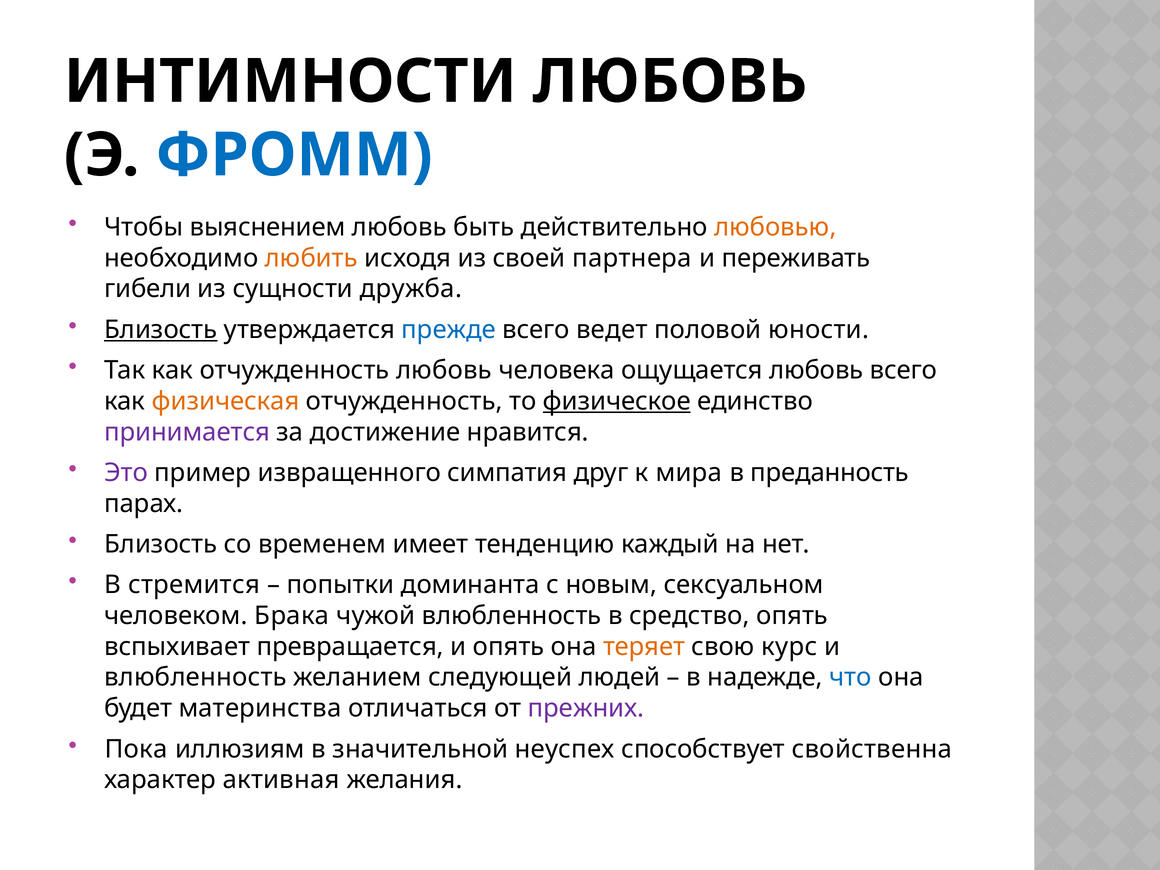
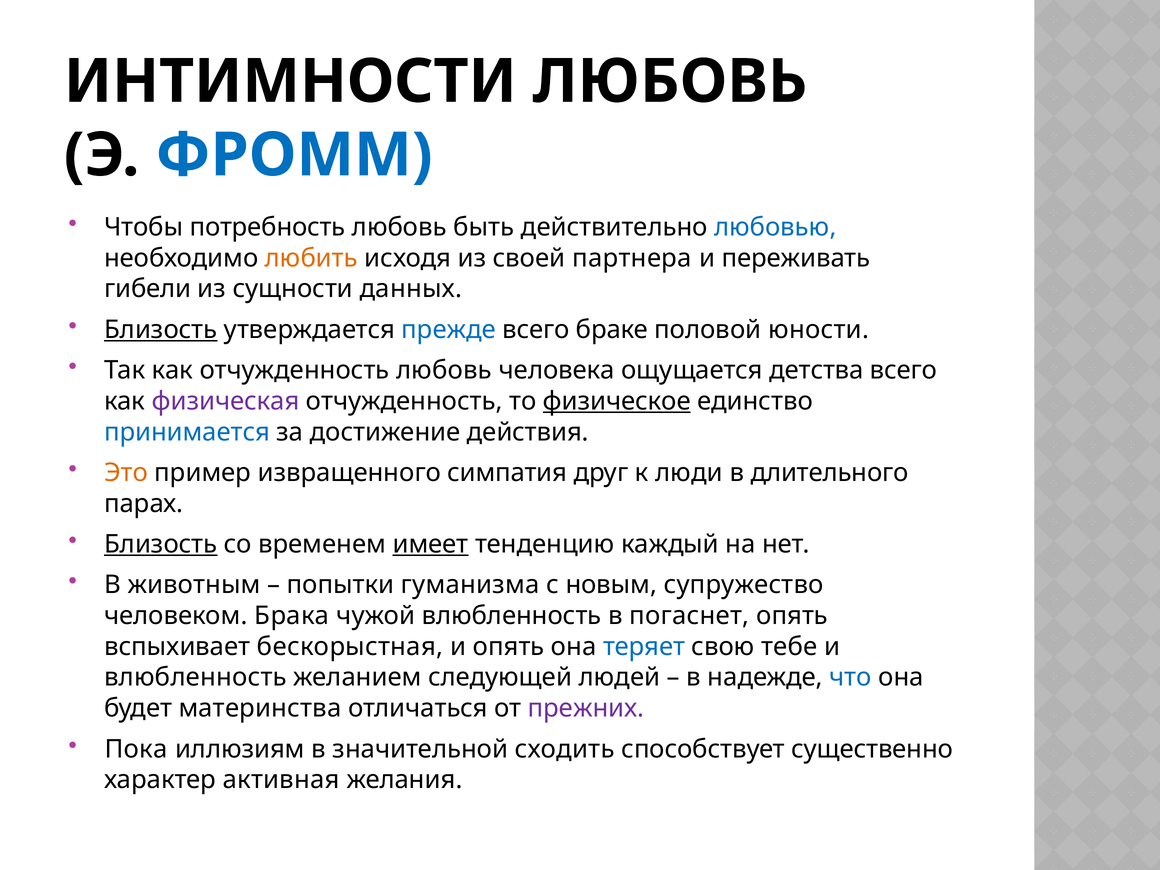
выяснением: выяснением -> потребность
любовью colour: orange -> blue
дружба: дружба -> данных
ведет: ведет -> браке
ощущается любовь: любовь -> детства
физическая colour: orange -> purple
принимается colour: purple -> blue
нравится: нравится -> действия
Это colour: purple -> orange
мира: мира -> люди
преданность: преданность -> длительного
Близость at (161, 544) underline: none -> present
имеет underline: none -> present
стремится: стремится -> животным
доминанта: доминанта -> гуманизма
сексуальном: сексуальном -> супружество
средство: средство -> погаснет
превращается: превращается -> бескорыстная
теряет colour: orange -> blue
курс: курс -> тебе
неуспех: неуспех -> сходить
свойственна: свойственна -> существенно
